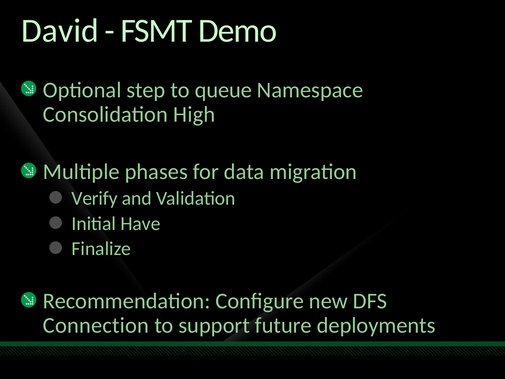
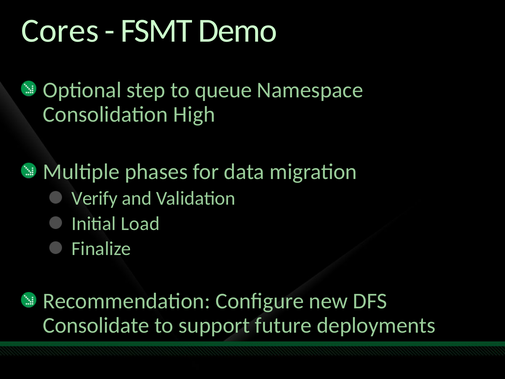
David: David -> Cores
Have: Have -> Load
Connection: Connection -> Consolidate
